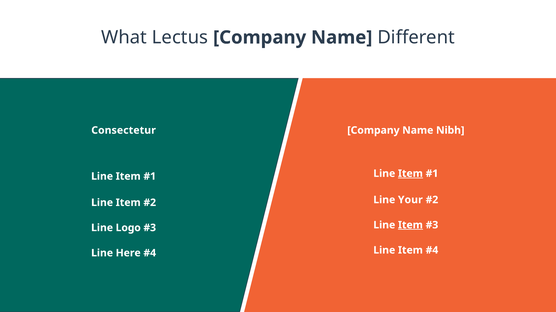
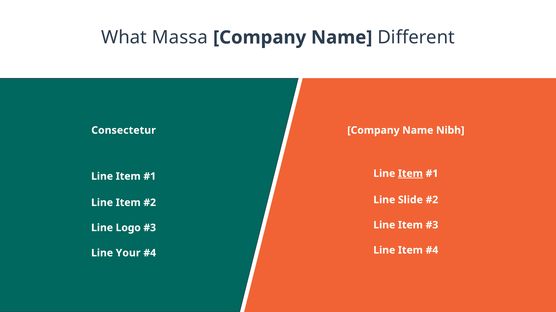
Lectus: Lectus -> Massa
Your: Your -> Slide
Item at (410, 225) underline: present -> none
Here: Here -> Your
